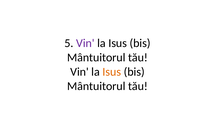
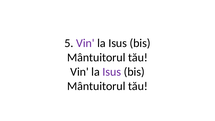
Isus at (112, 72) colour: orange -> purple
